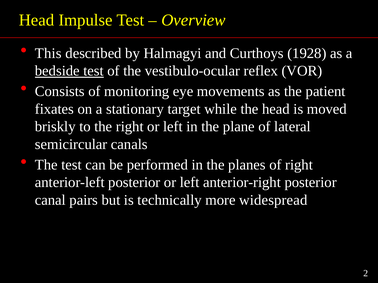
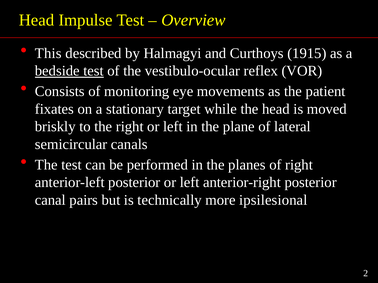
1928: 1928 -> 1915
widespread: widespread -> ipsilesional
